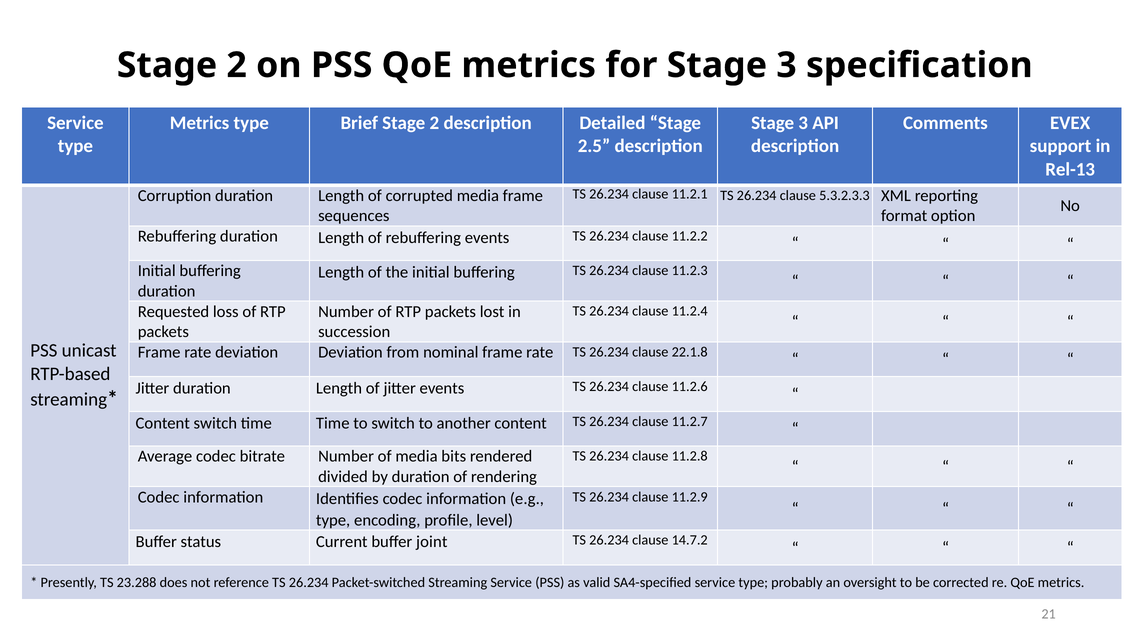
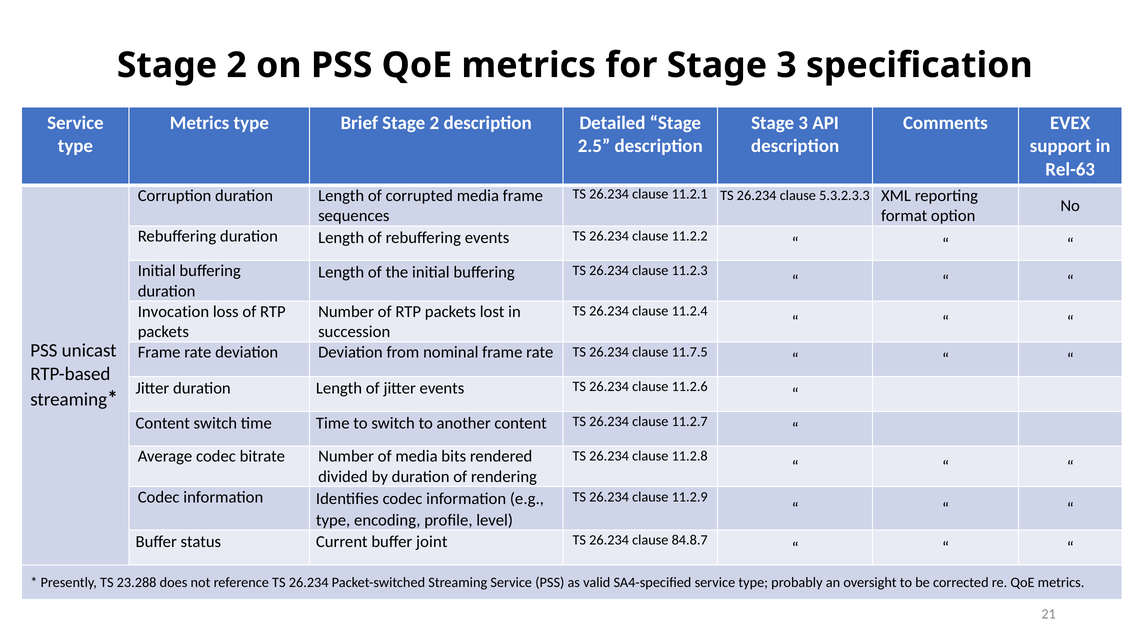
Rel-13: Rel-13 -> Rel-63
Requested: Requested -> Invocation
22.1.8: 22.1.8 -> 11.7.5
14.7.2: 14.7.2 -> 84.8.7
